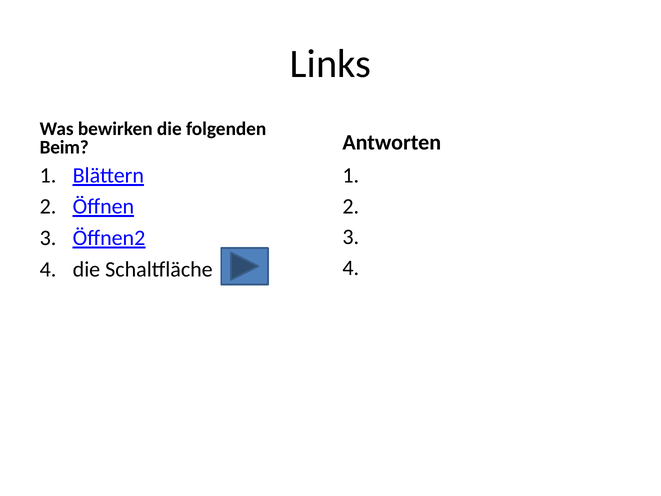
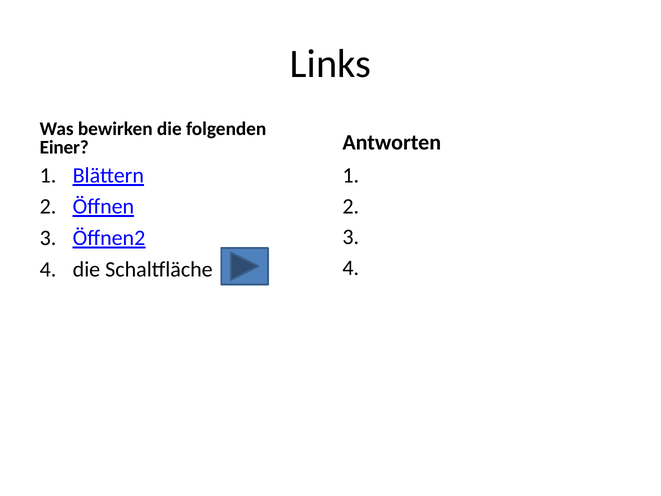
Beim: Beim -> Einer
